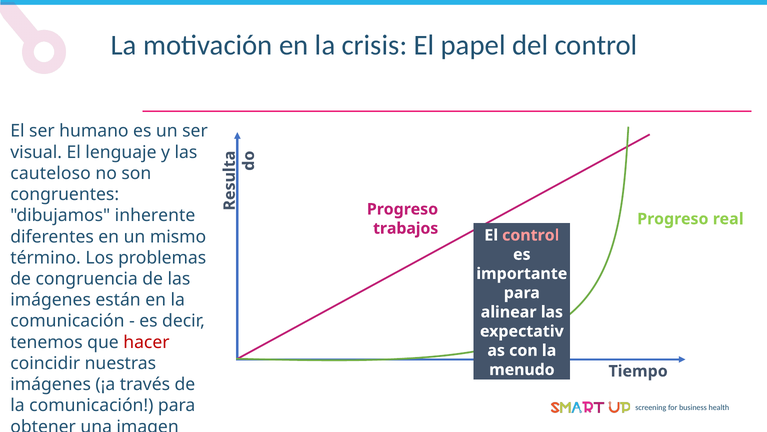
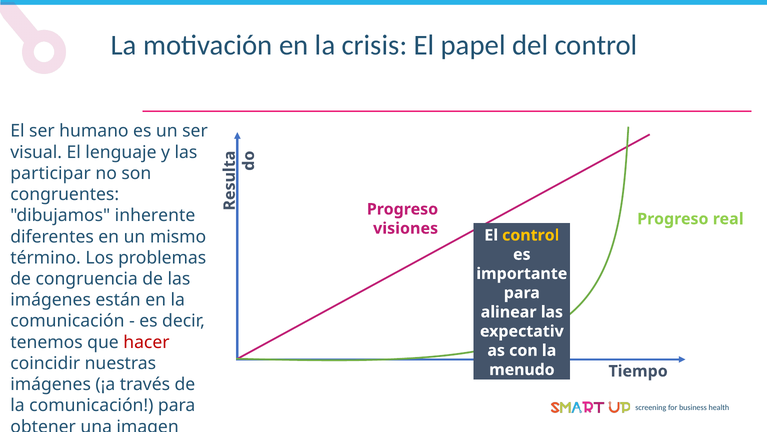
cauteloso: cauteloso -> participar
trabajos: trabajos -> visiones
control at (531, 235) colour: pink -> yellow
